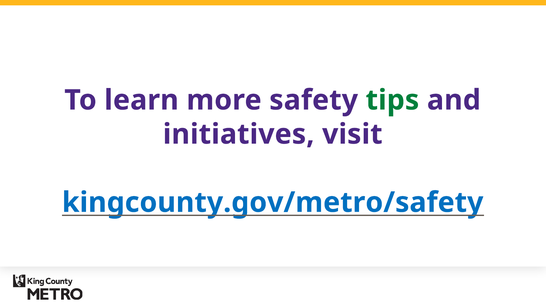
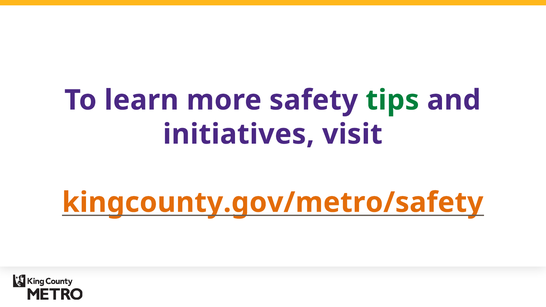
kingcounty.gov/metro/safety colour: blue -> orange
